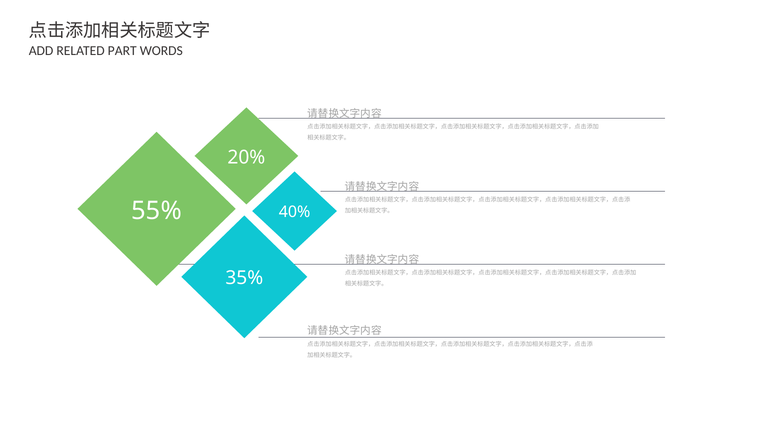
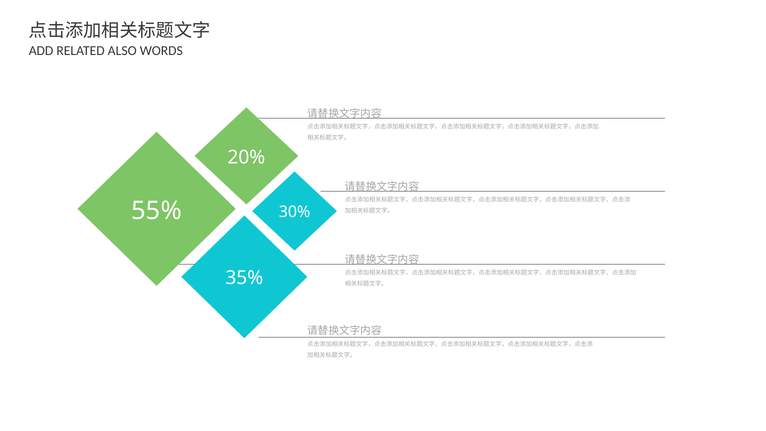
PART: PART -> ALSO
40%: 40% -> 30%
